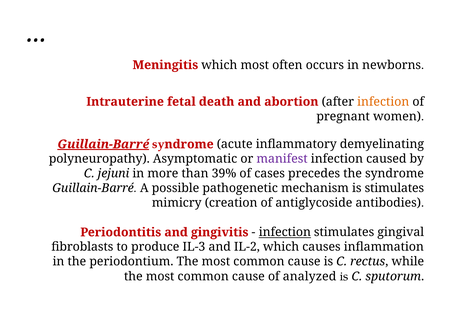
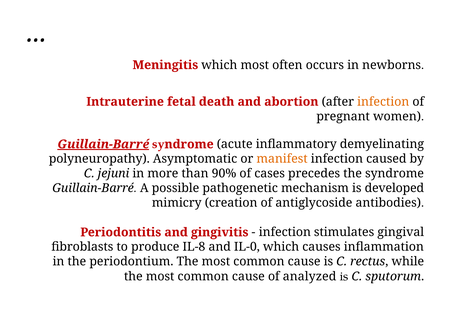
manifest colour: purple -> orange
39%: 39% -> 90%
is stimulates: stimulates -> developed
infection at (285, 233) underline: present -> none
IL-3: IL-3 -> IL-8
IL-2: IL-2 -> IL-0
